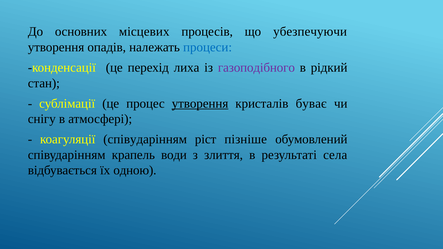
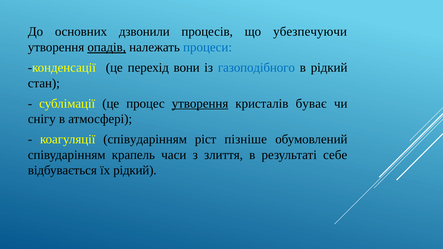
місцевих: місцевих -> дзвонили
опадів underline: none -> present
лиха: лиха -> вони
газоподібного colour: purple -> blue
води: води -> часи
села: села -> себе
їх одною: одною -> рідкий
